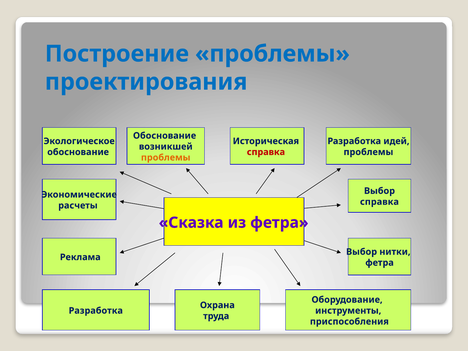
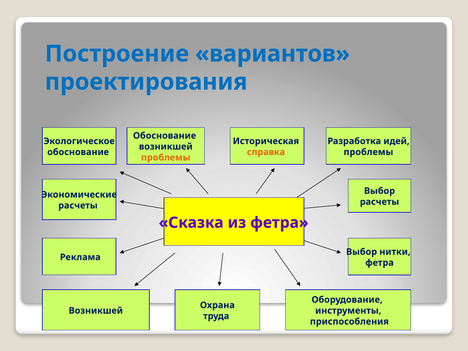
Построение проблемы: проблемы -> вариантов
справка at (266, 152) colour: red -> orange
справка at (379, 202): справка -> расчеты
Разработка at (96, 311): Разработка -> Возникшей
